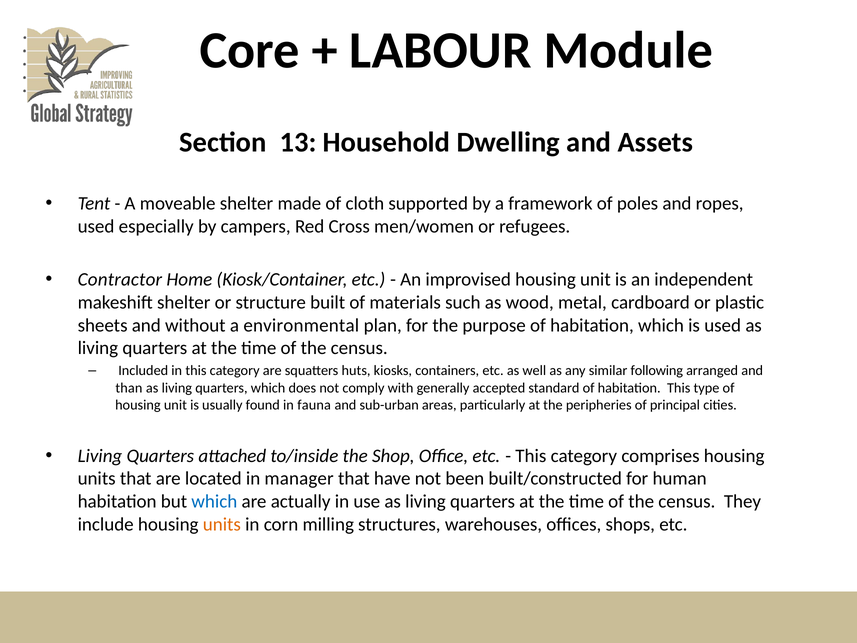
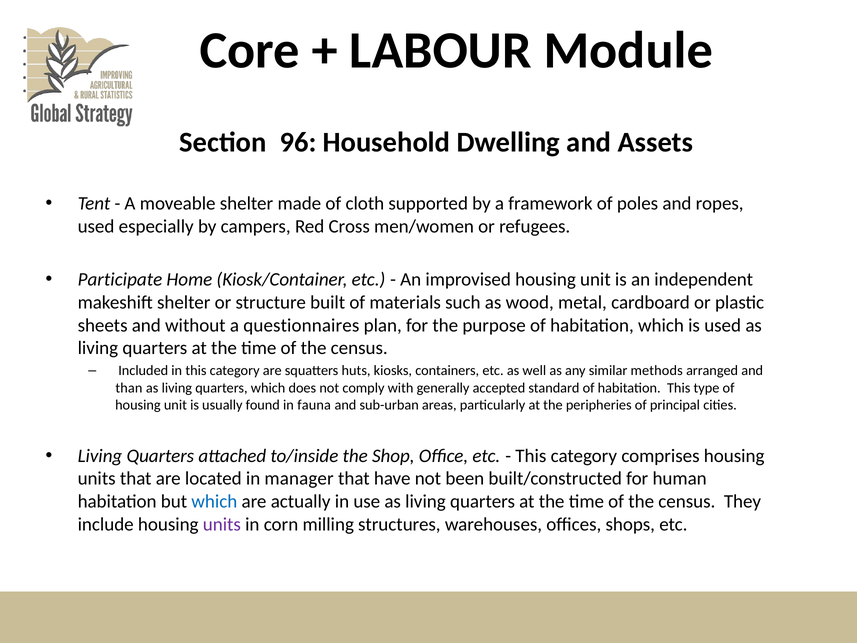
13: 13 -> 96
Contractor: Contractor -> Participate
environmental: environmental -> questionnaires
following: following -> methods
units at (222, 524) colour: orange -> purple
